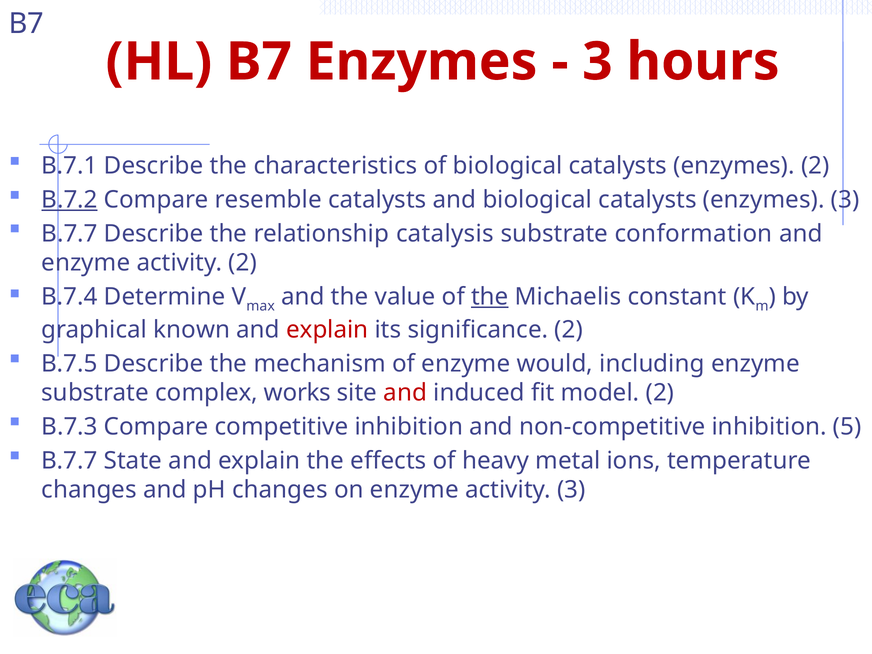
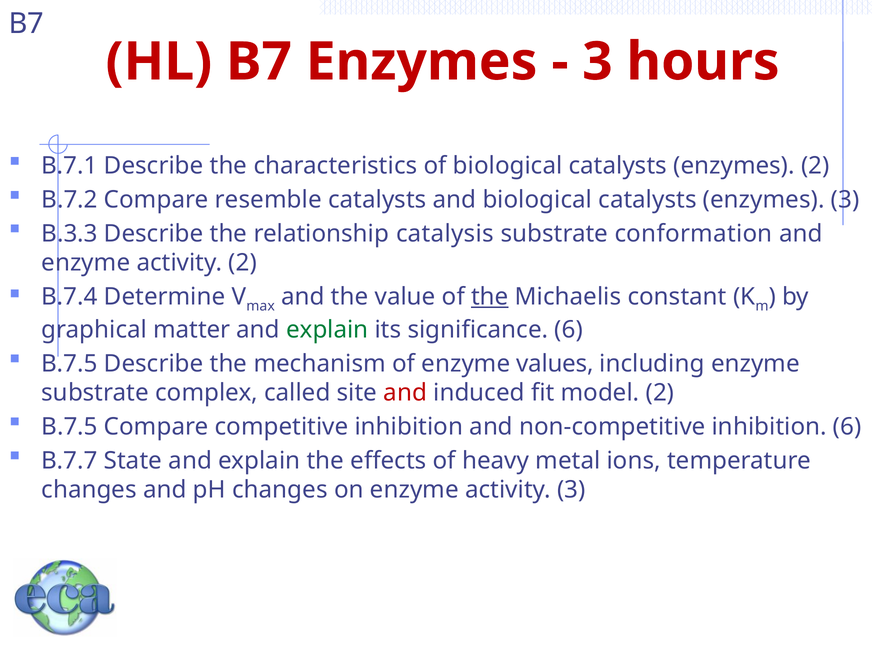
B.7.2 underline: present -> none
B.7.7 at (70, 234): B.7.7 -> B.3.3
known: known -> matter
explain at (327, 330) colour: red -> green
significance 2: 2 -> 6
would: would -> values
works: works -> called
B.7.3 at (70, 427): B.7.3 -> B.7.5
inhibition 5: 5 -> 6
